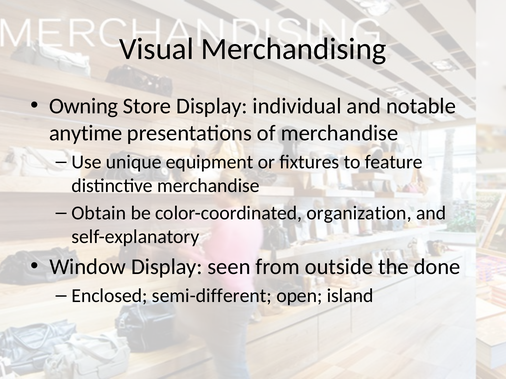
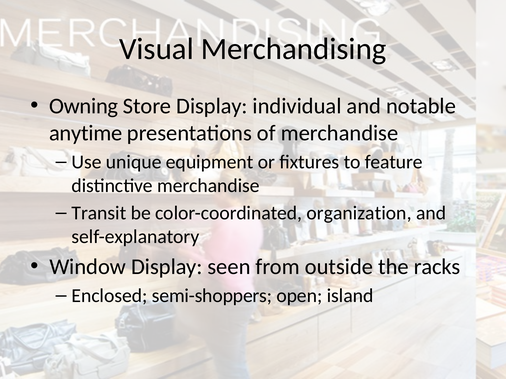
Obtain: Obtain -> Transit
done: done -> racks
semi-different: semi-different -> semi-shoppers
